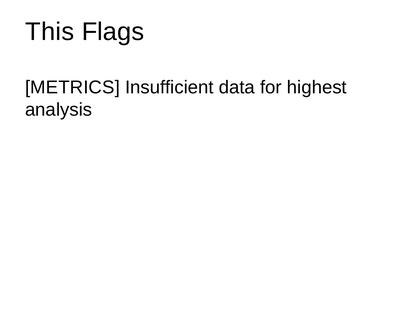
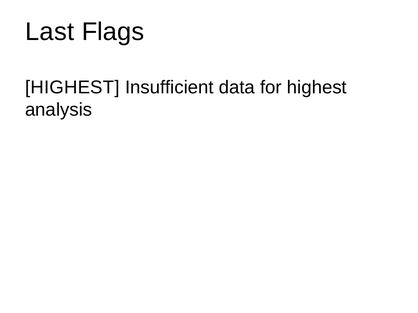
This: This -> Last
METRICS at (72, 88): METRICS -> HIGHEST
